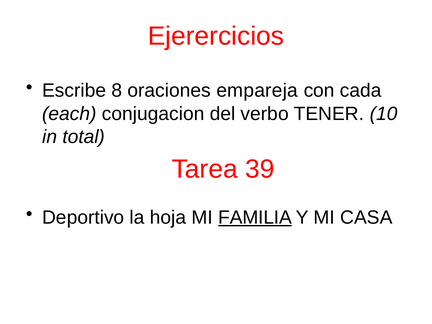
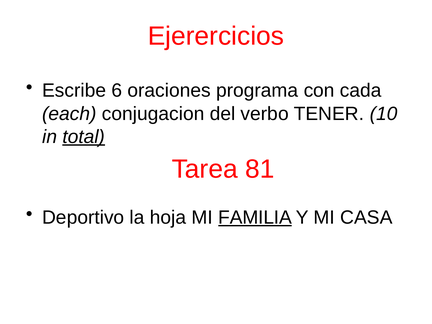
8: 8 -> 6
empareja: empareja -> programa
total underline: none -> present
39: 39 -> 81
